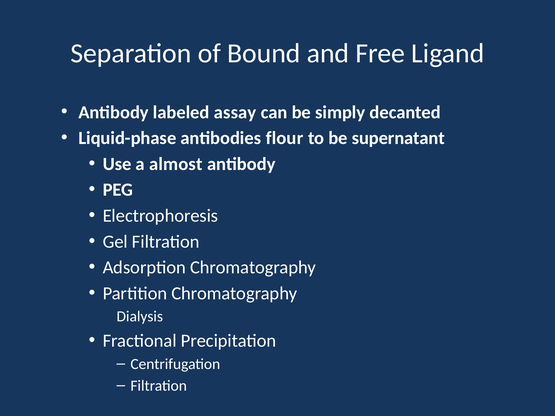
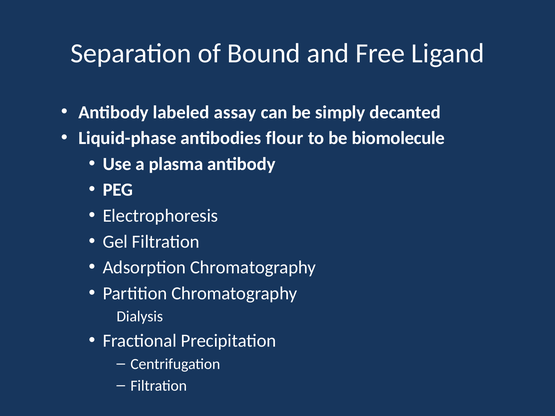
supernatant: supernatant -> biomolecule
almost: almost -> plasma
